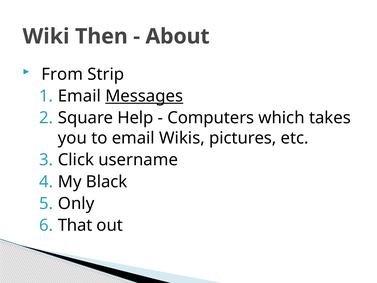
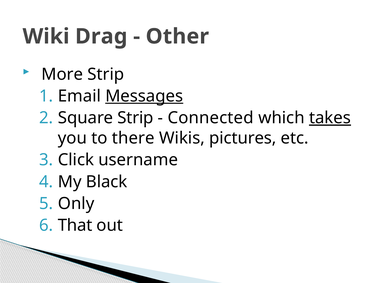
Then: Then -> Drag
About: About -> Other
From: From -> More
Square Help: Help -> Strip
Computers: Computers -> Connected
takes underline: none -> present
to email: email -> there
